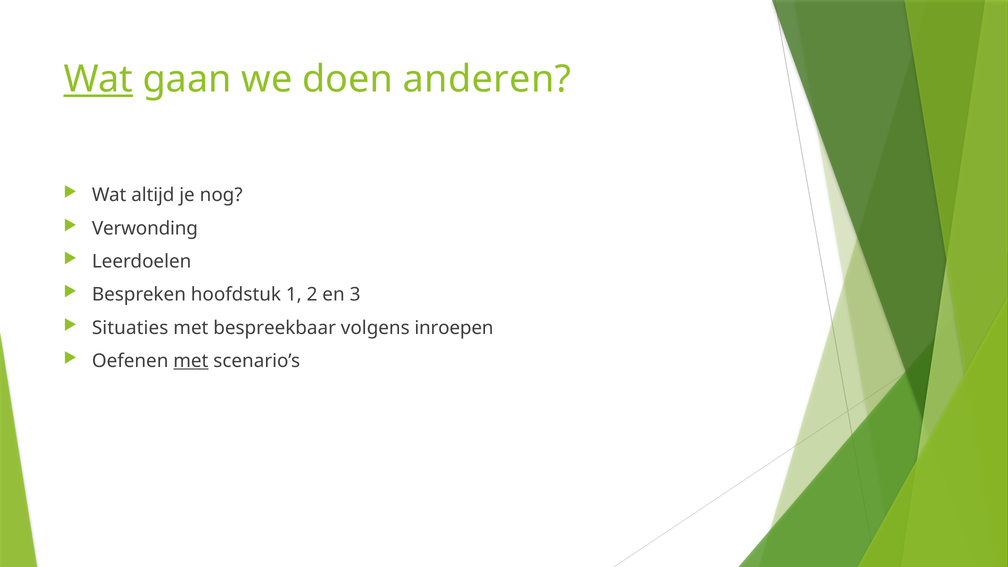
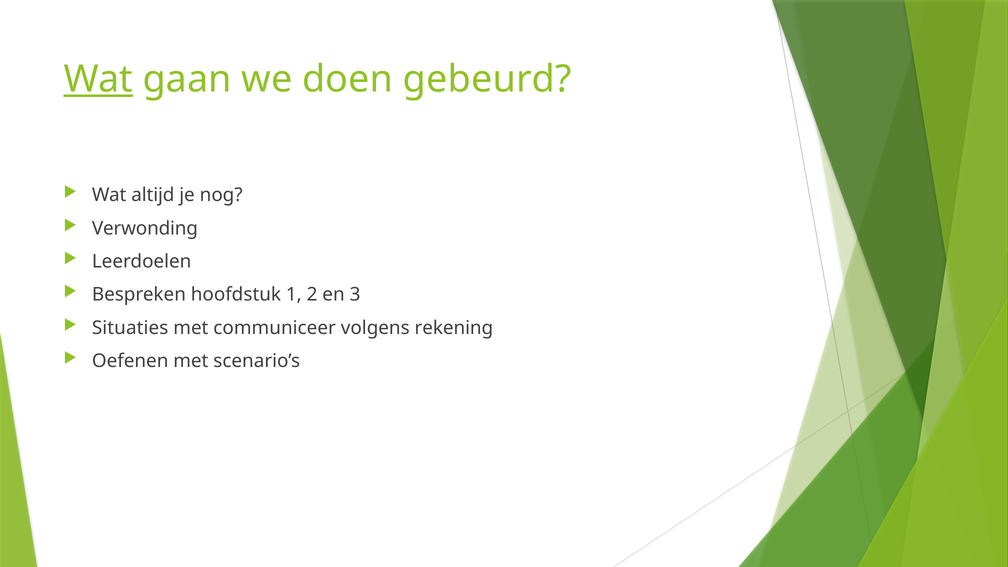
anderen: anderen -> gebeurd
bespreekbaar: bespreekbaar -> communiceer
inroepen: inroepen -> rekening
met at (191, 361) underline: present -> none
